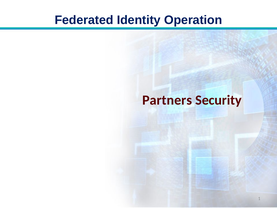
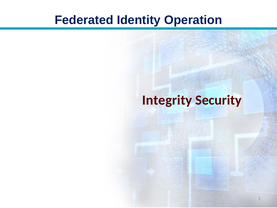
Partners: Partners -> Integrity
